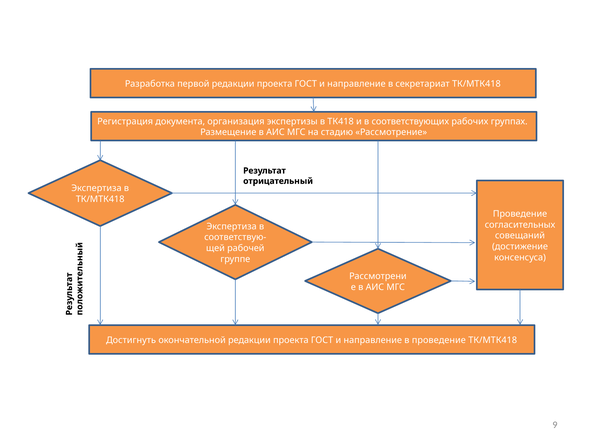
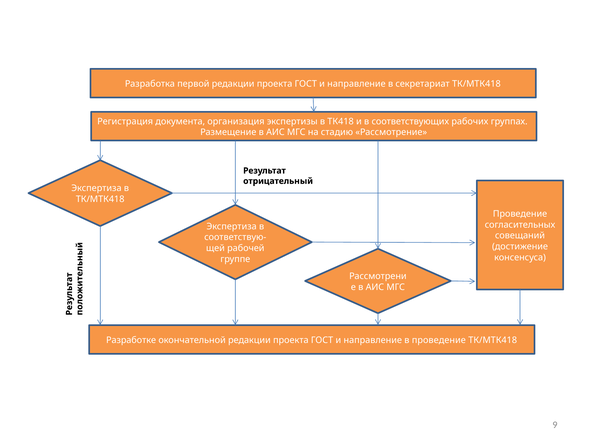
Достигнуть: Достигнуть -> Разработке
